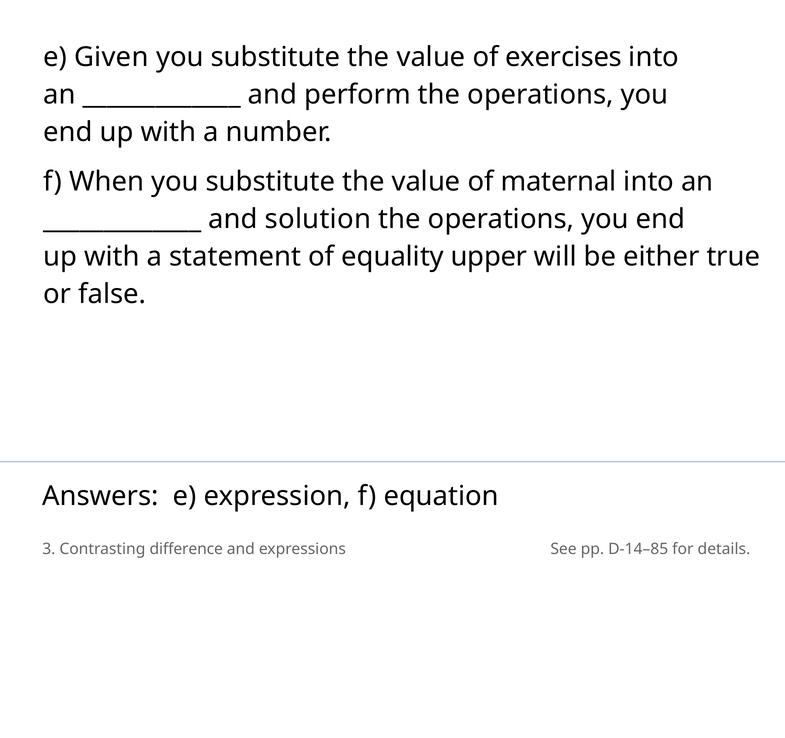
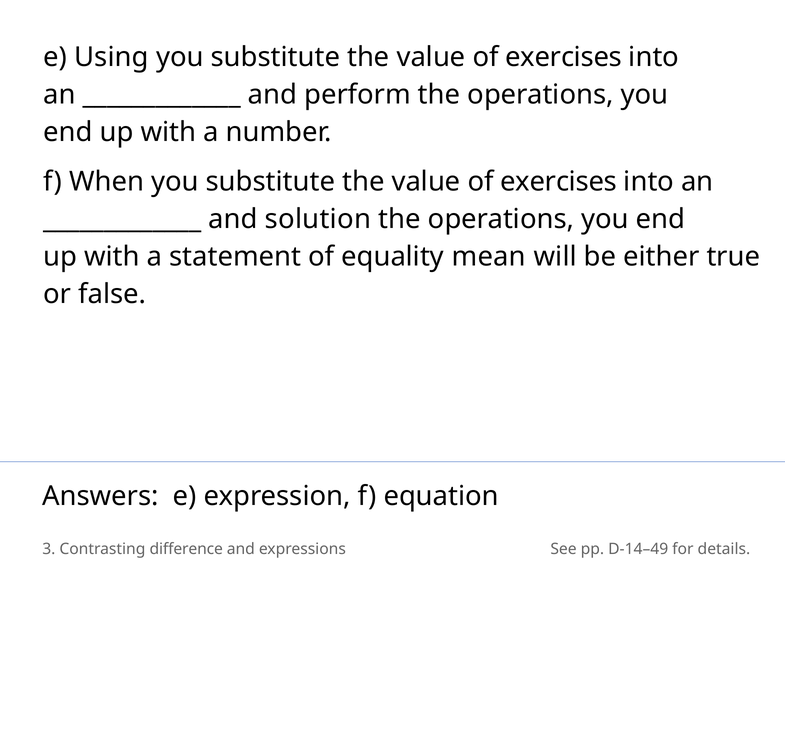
Given: Given -> Using
maternal at (559, 182): maternal -> exercises
upper: upper -> mean
D-14–85: D-14–85 -> D-14–49
